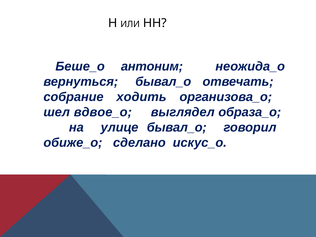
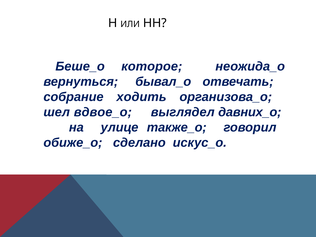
антоним: антоним -> которое
образа_о: образа_о -> давних_о
улице бывал_о: бывал_о -> также_о
